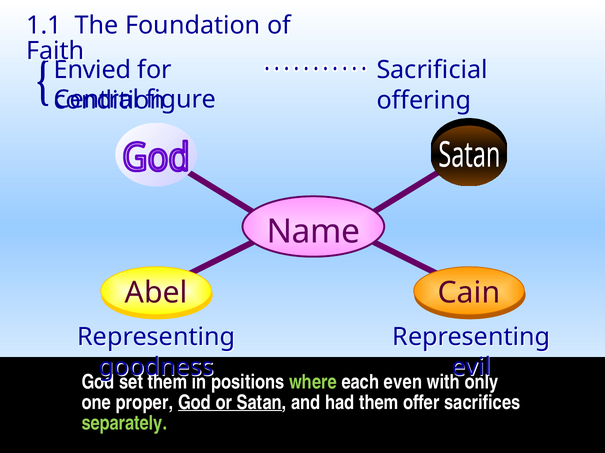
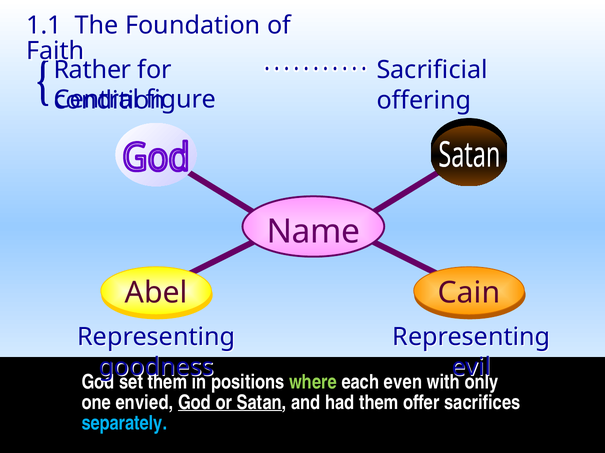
Envied: Envied -> Rather
proper: proper -> envied
separately colour: light green -> light blue
